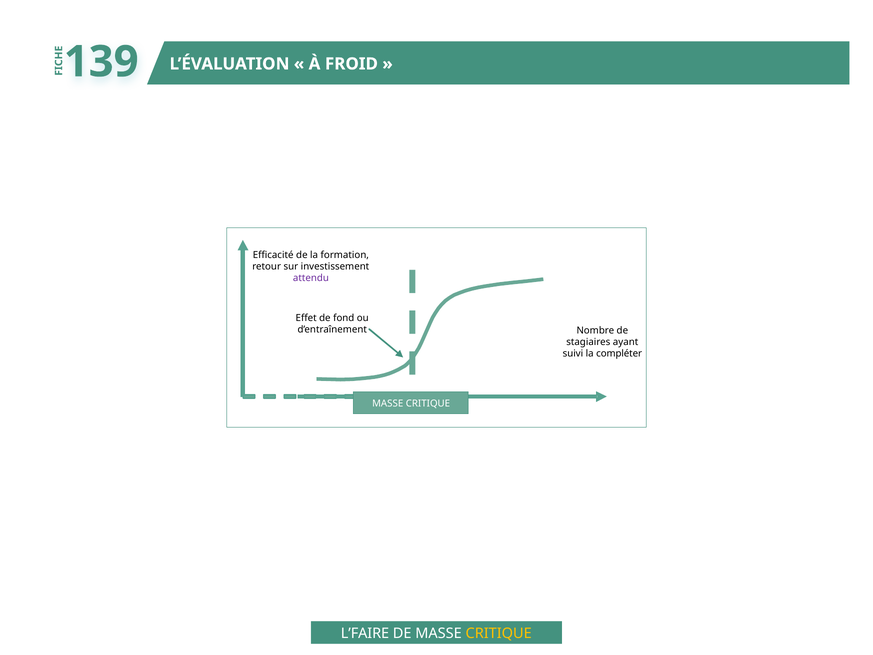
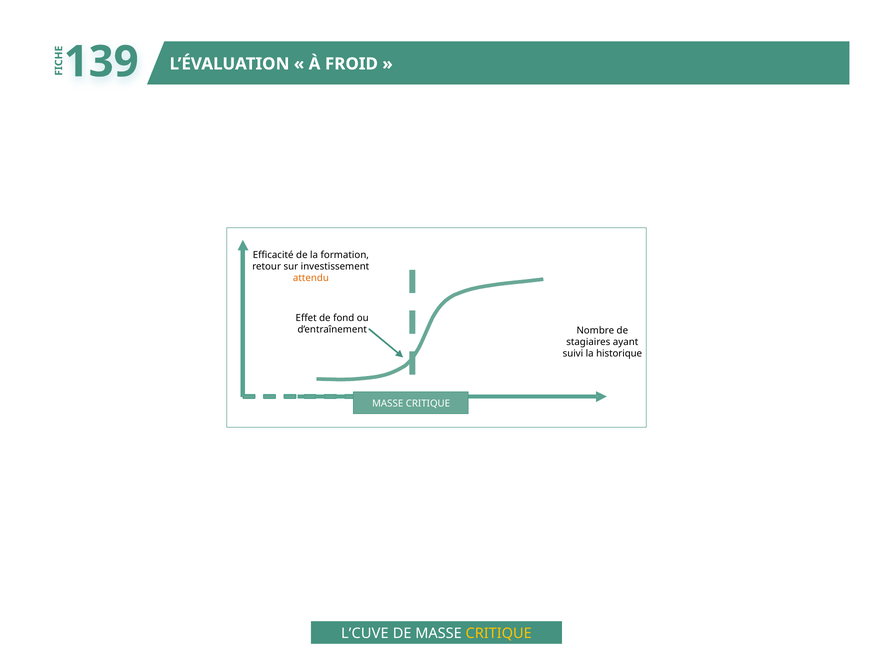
attendu colour: purple -> orange
compléter: compléter -> historique
L’FAIRE: L’FAIRE -> L’CUVE
